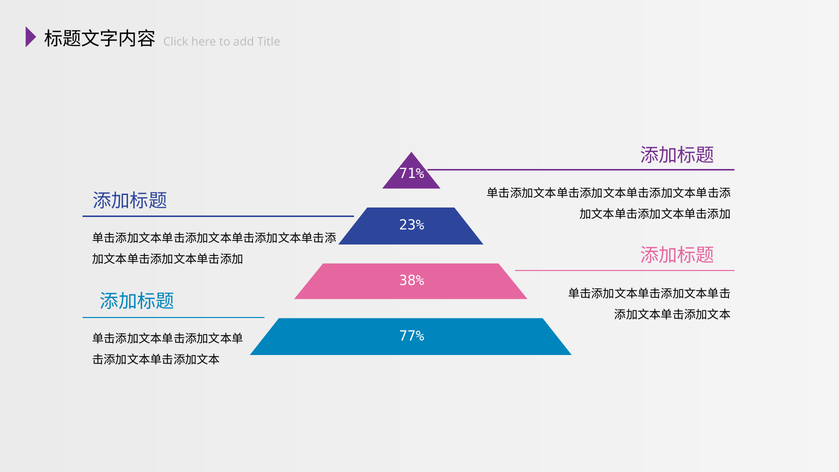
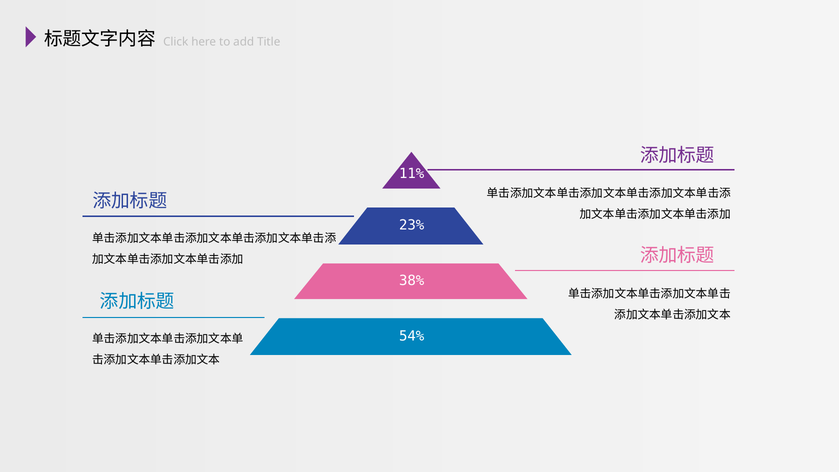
71%: 71% -> 11%
77%: 77% -> 54%
